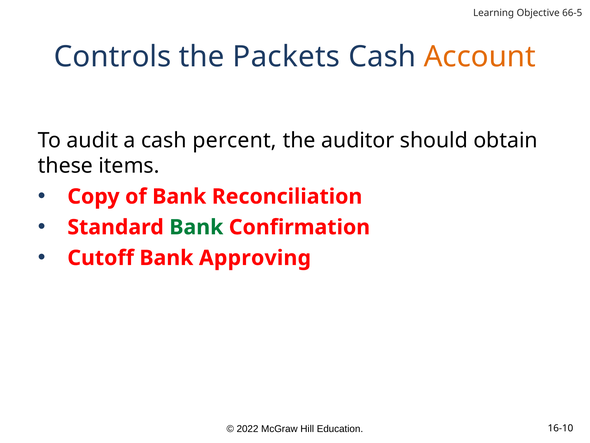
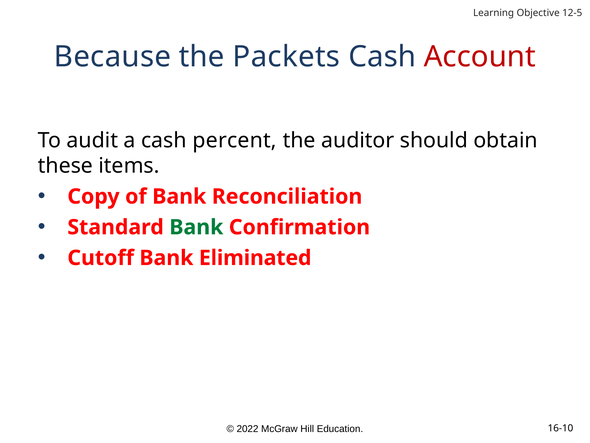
66-5: 66-5 -> 12-5
Controls: Controls -> Because
Account colour: orange -> red
Approving: Approving -> Eliminated
